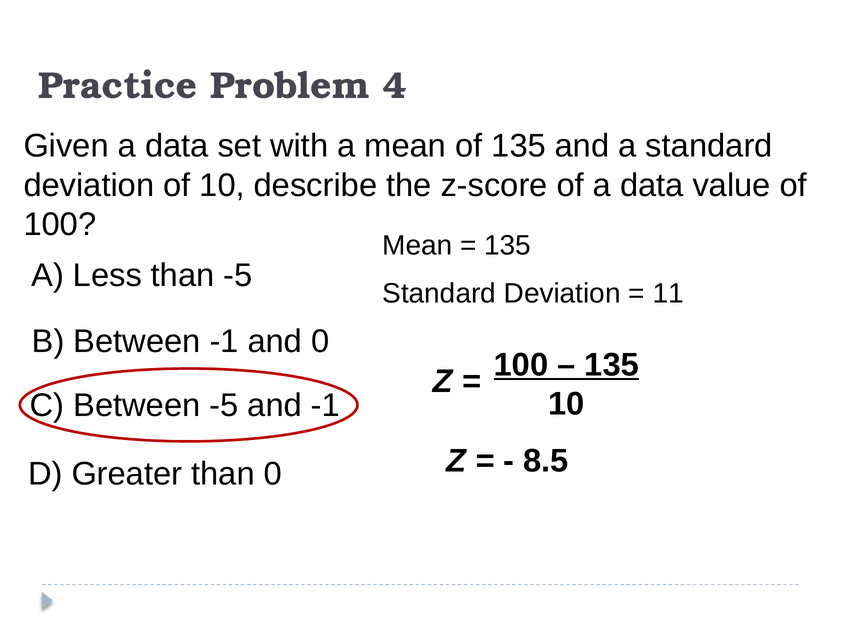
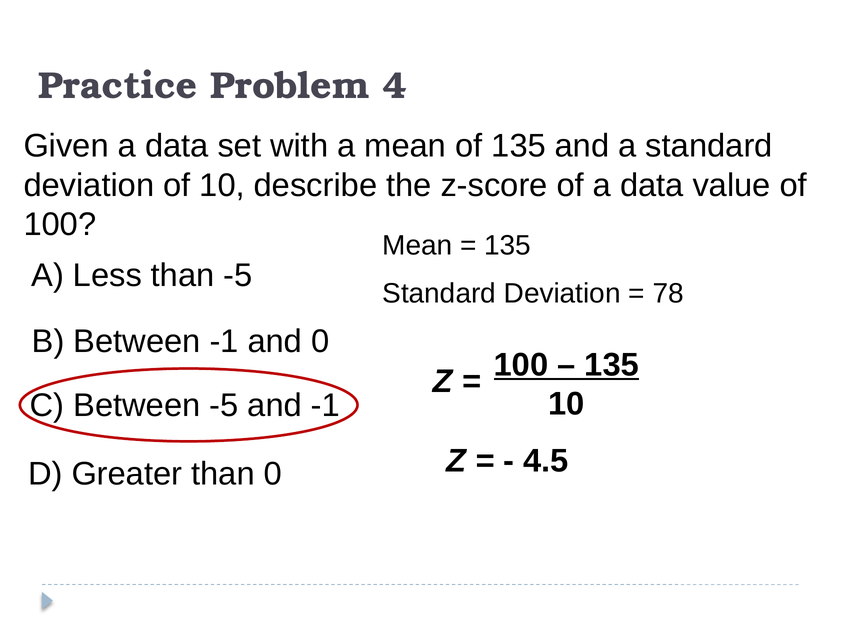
11: 11 -> 78
8.5: 8.5 -> 4.5
